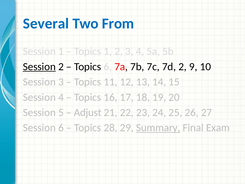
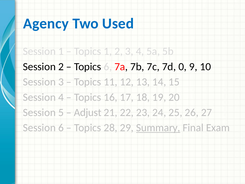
Several: Several -> Agency
From: From -> Used
Session at (39, 67) underline: present -> none
7d 2: 2 -> 0
